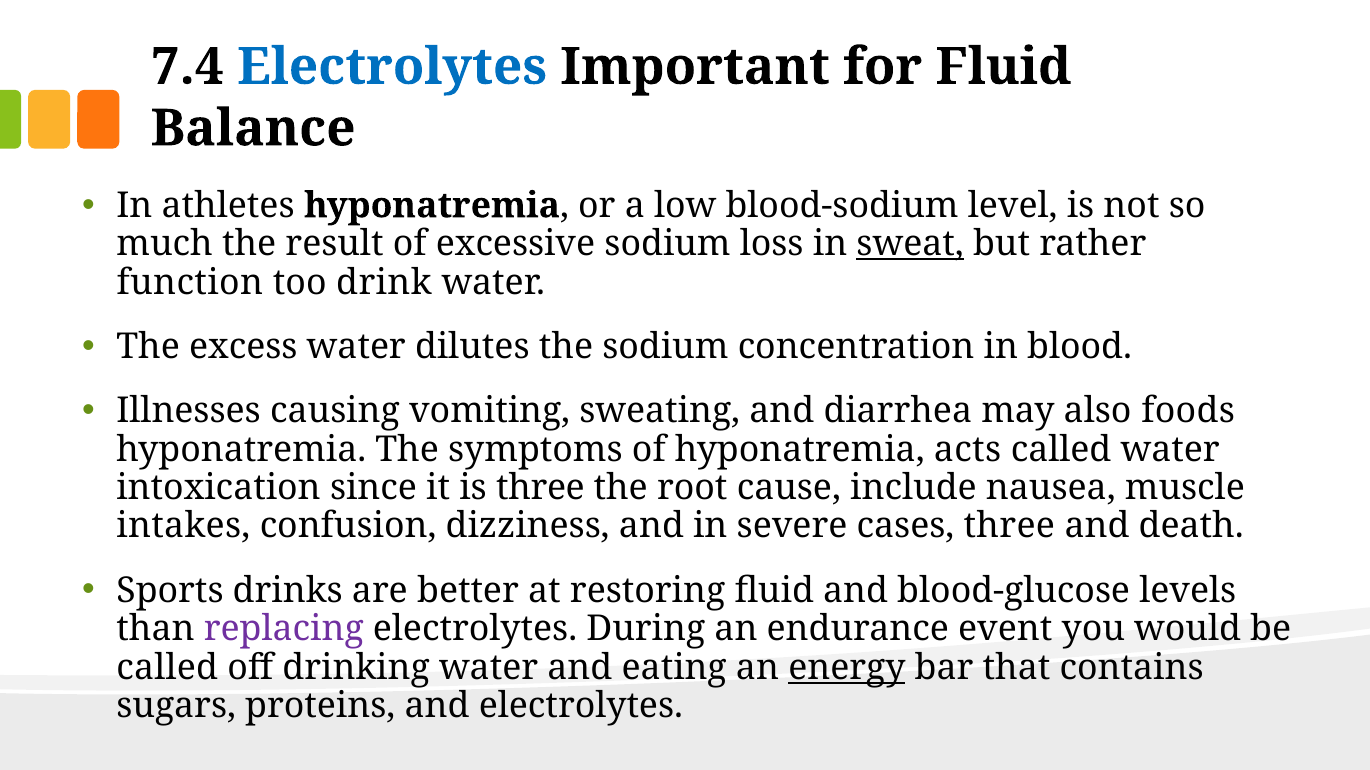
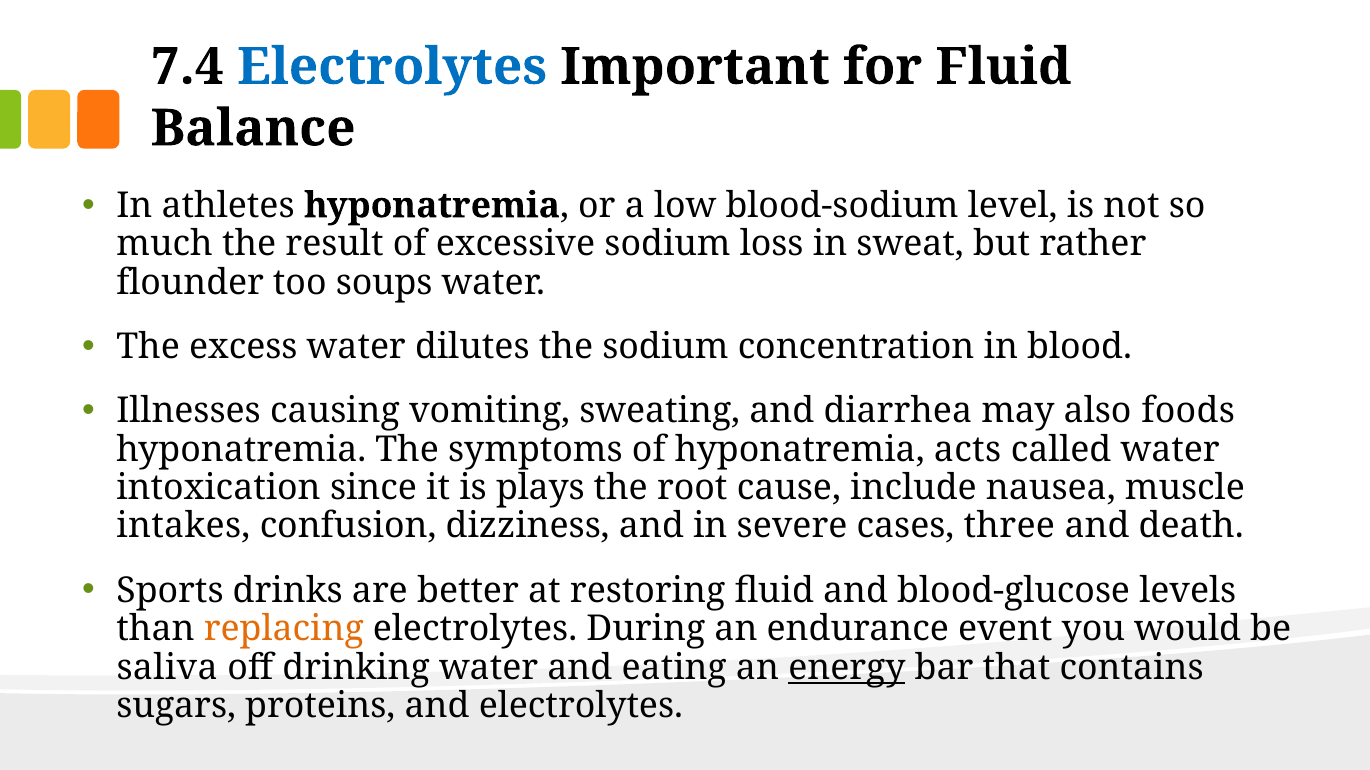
sweat underline: present -> none
function: function -> flounder
drink: drink -> soups
is three: three -> plays
replacing colour: purple -> orange
called at (167, 668): called -> saliva
